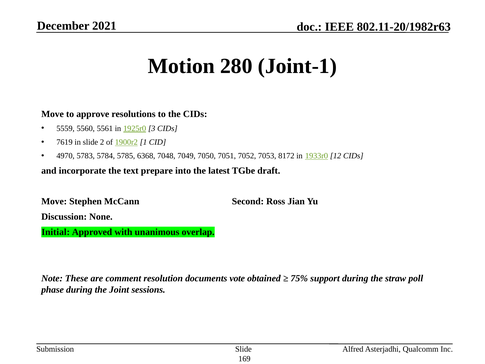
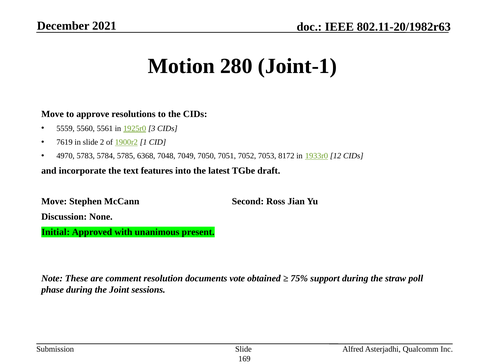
prepare: prepare -> features
overlap: overlap -> present
